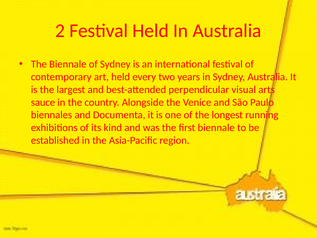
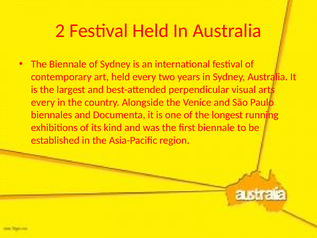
sauce at (43, 102): sauce -> every
